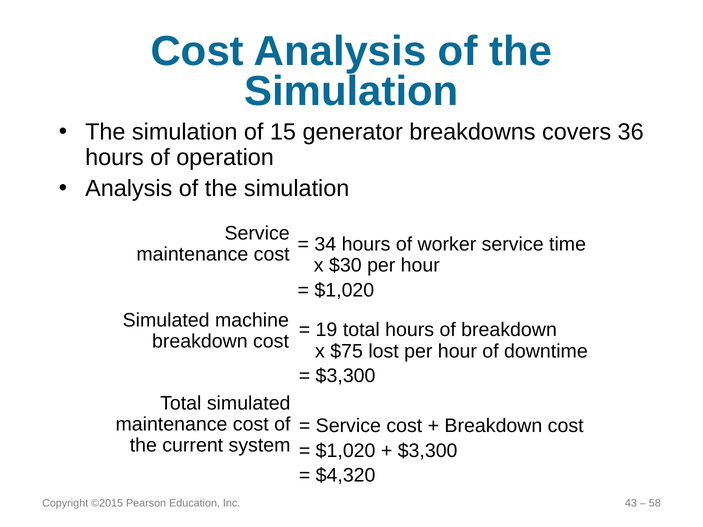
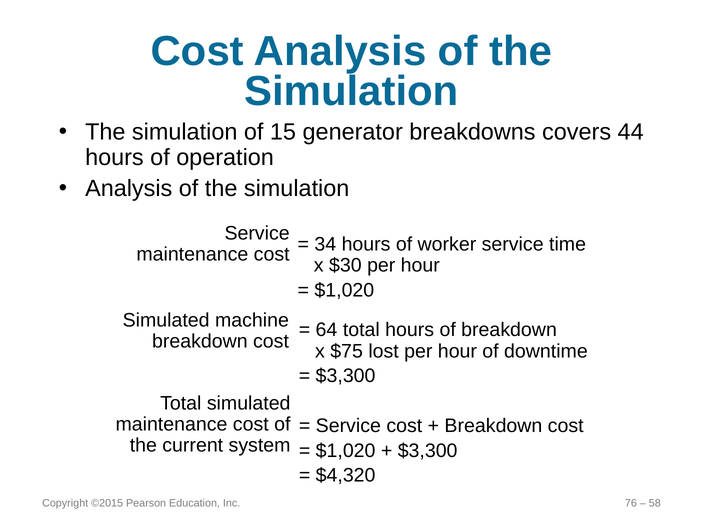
36: 36 -> 44
19: 19 -> 64
43: 43 -> 76
